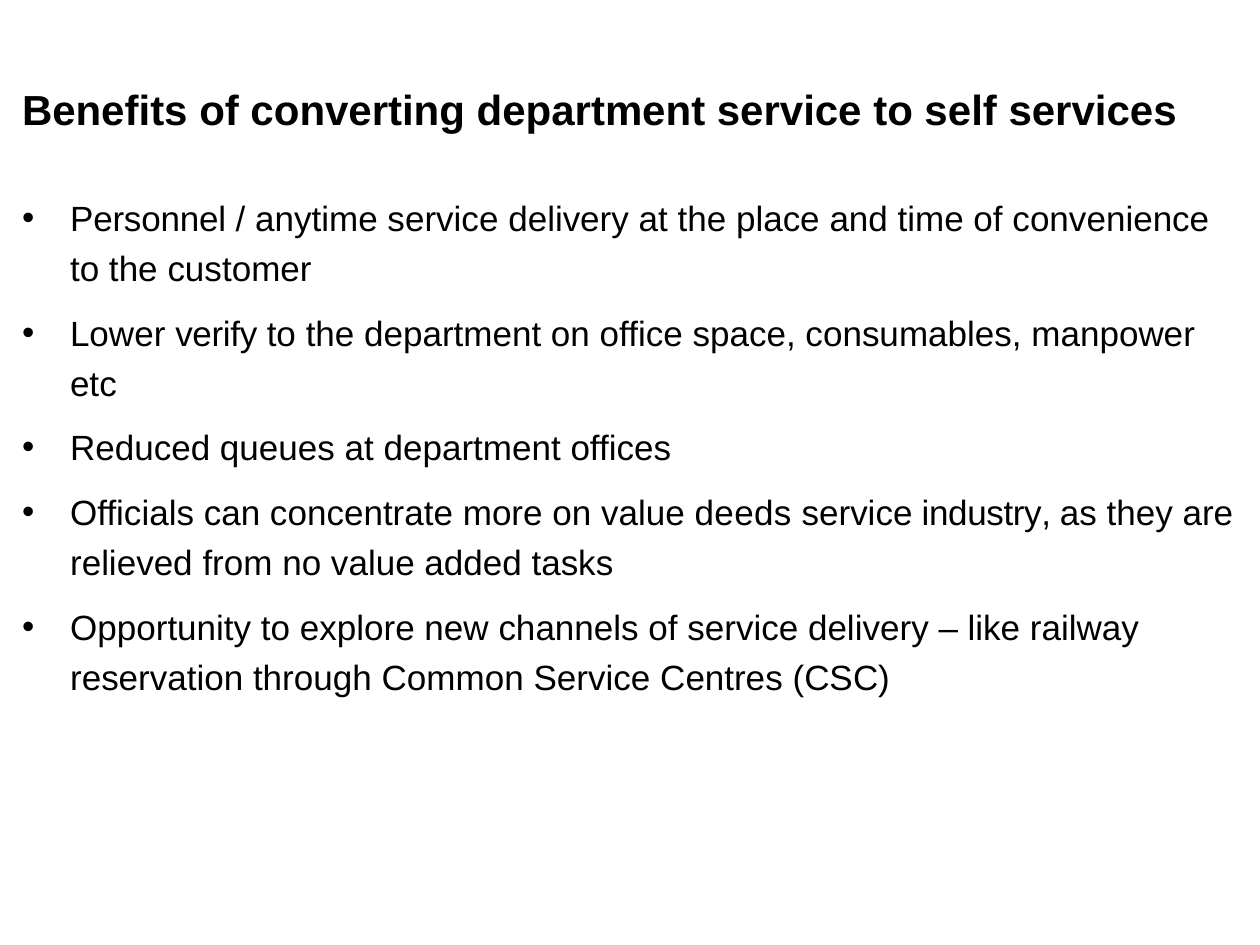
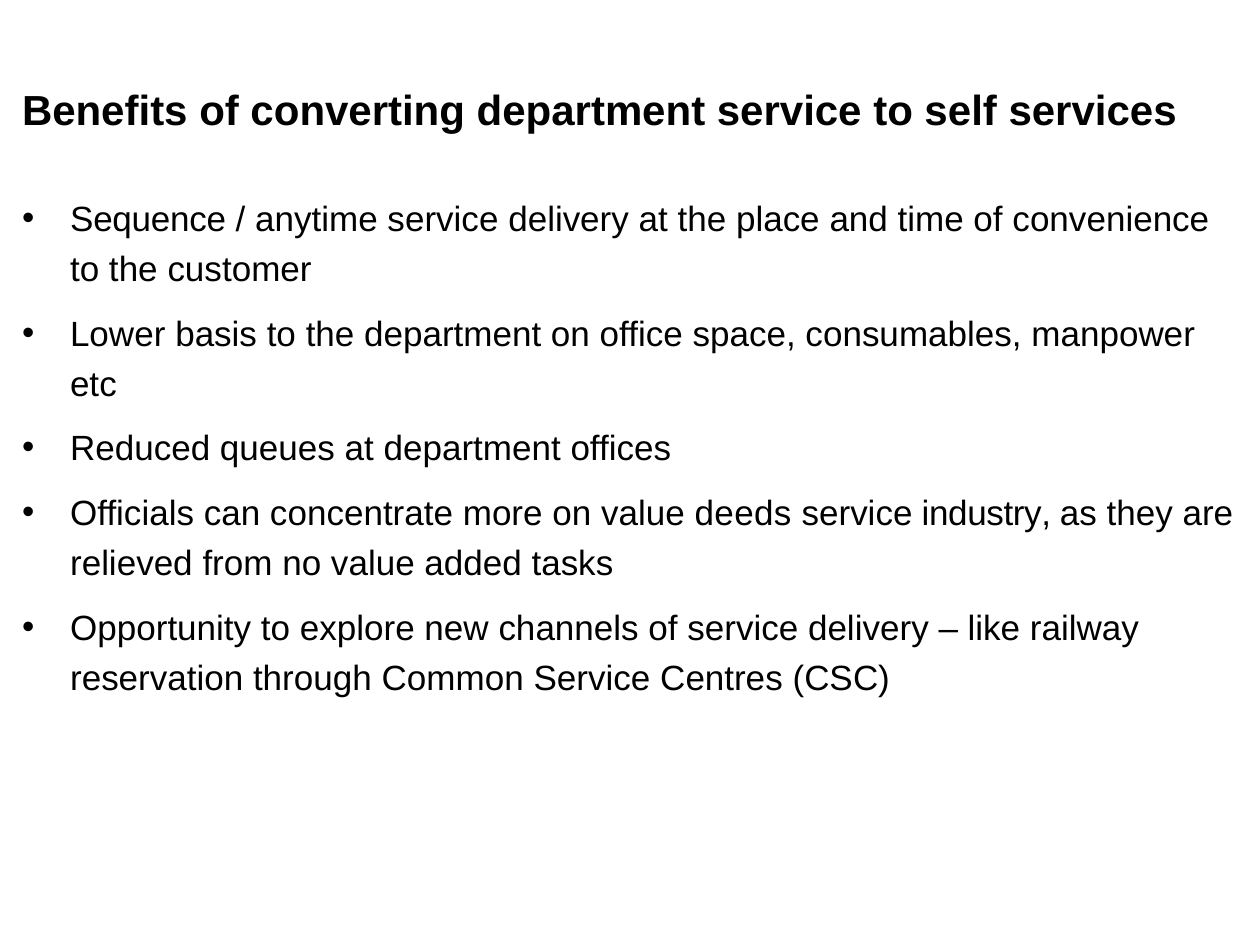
Personnel: Personnel -> Sequence
verify: verify -> basis
